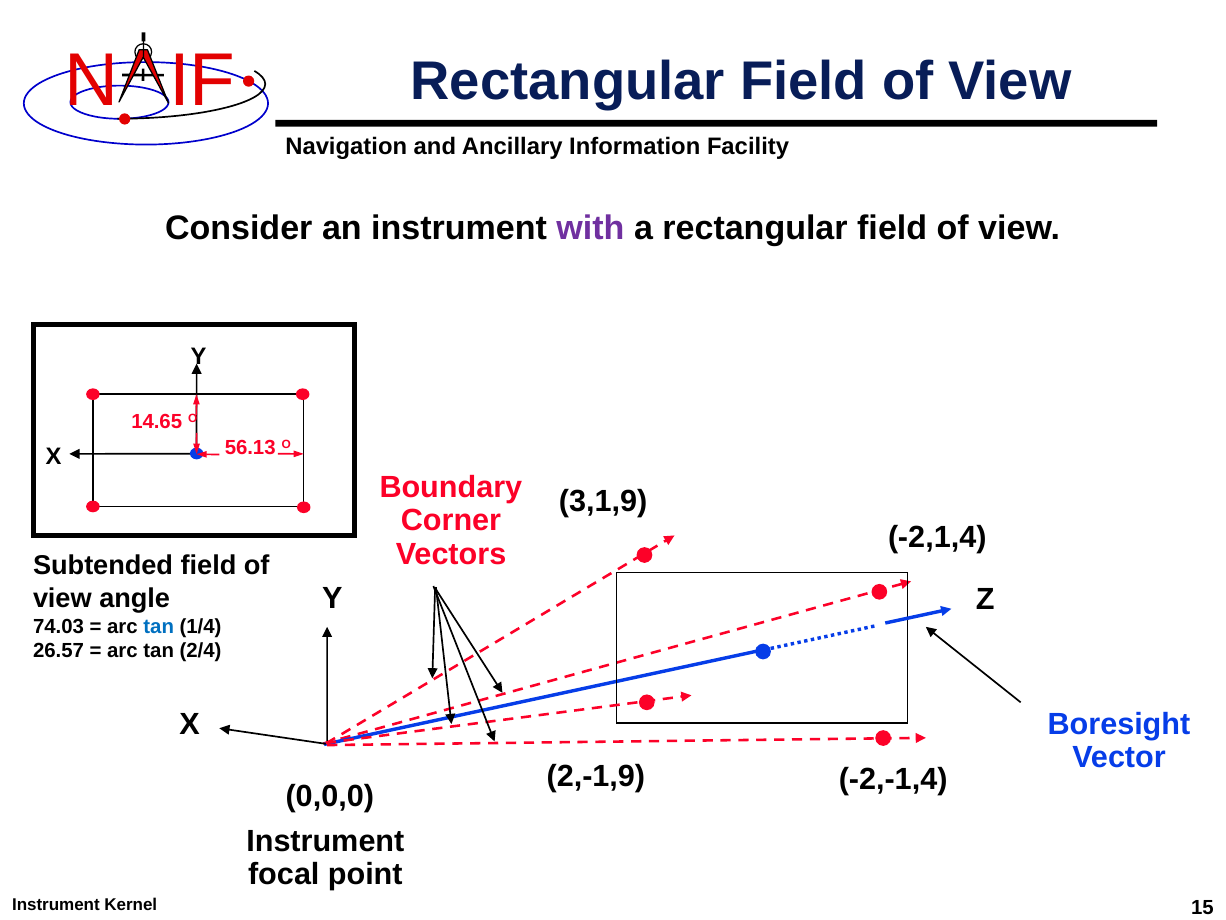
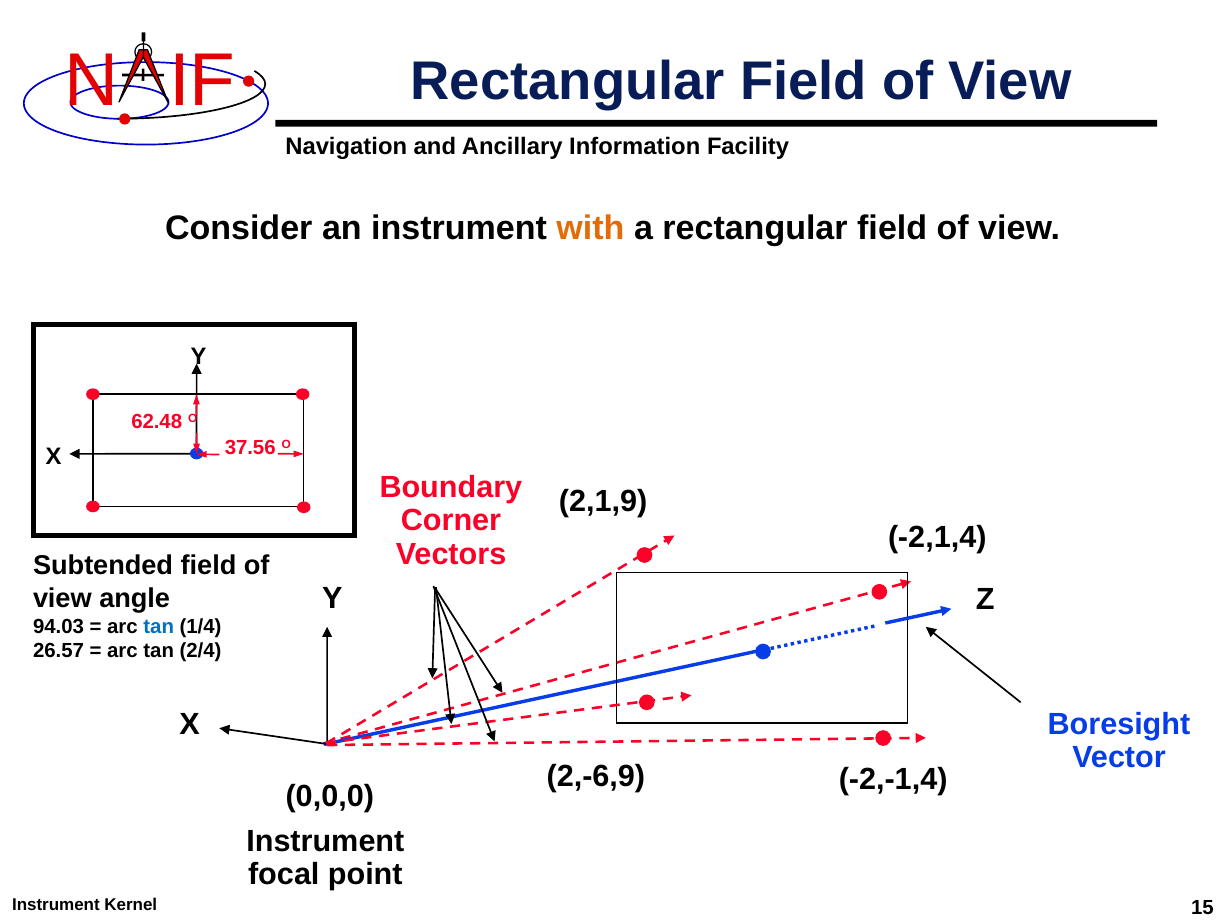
with colour: purple -> orange
14.65: 14.65 -> 62.48
56.13: 56.13 -> 37.56
3,1,9: 3,1,9 -> 2,1,9
74.03: 74.03 -> 94.03
2,-1,9: 2,-1,9 -> 2,-6,9
